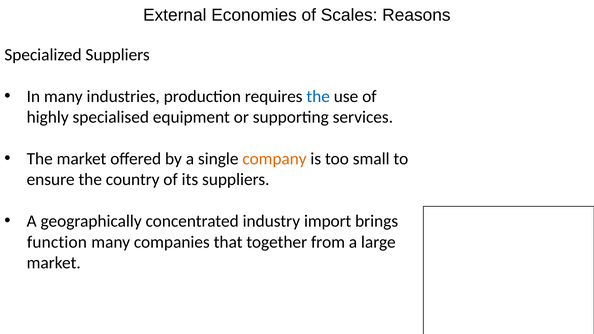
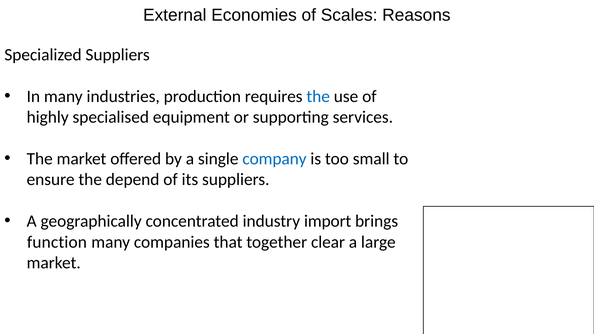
company colour: orange -> blue
country: country -> depend
from: from -> clear
